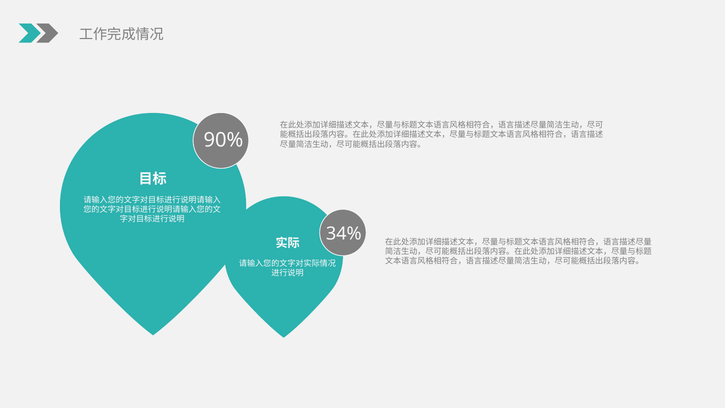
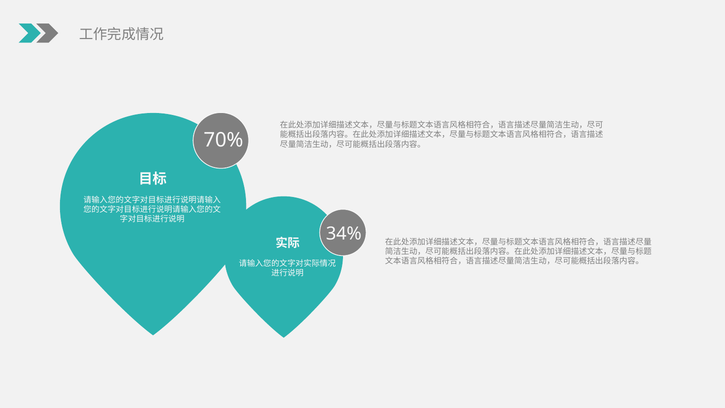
90%: 90% -> 70%
